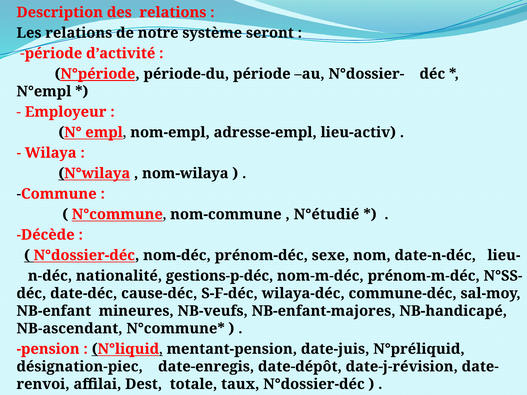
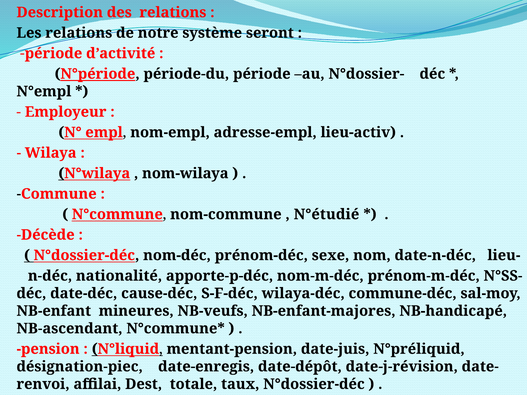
gestions-p-déc: gestions-p-déc -> apporte-p-déc
